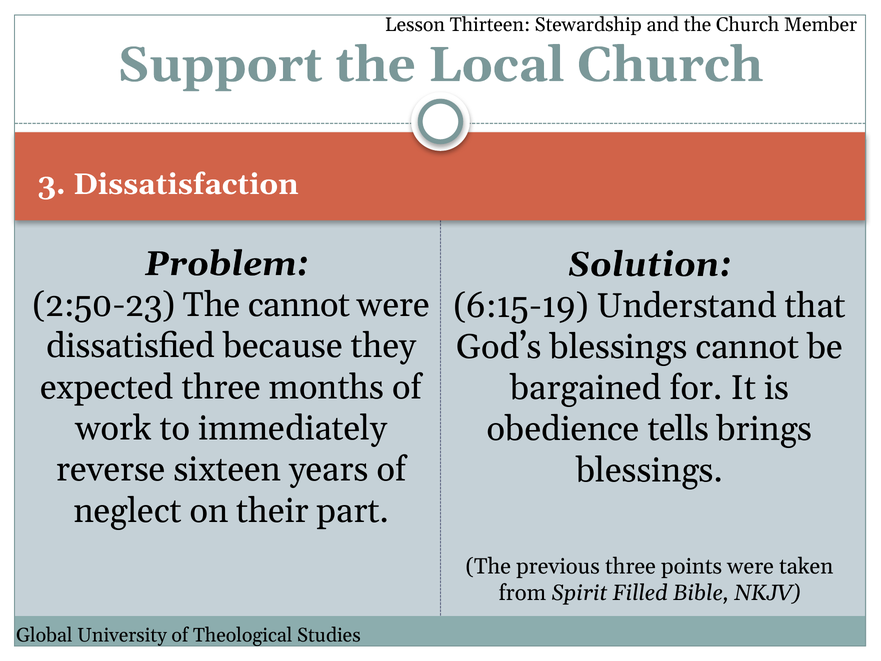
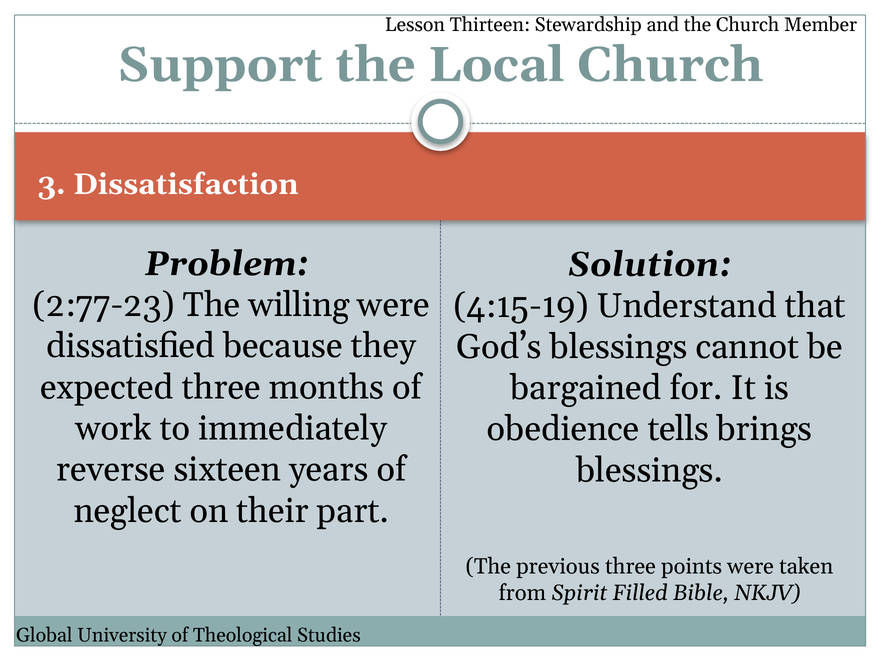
2:50-23: 2:50-23 -> 2:77-23
The cannot: cannot -> willing
6:15-19: 6:15-19 -> 4:15-19
